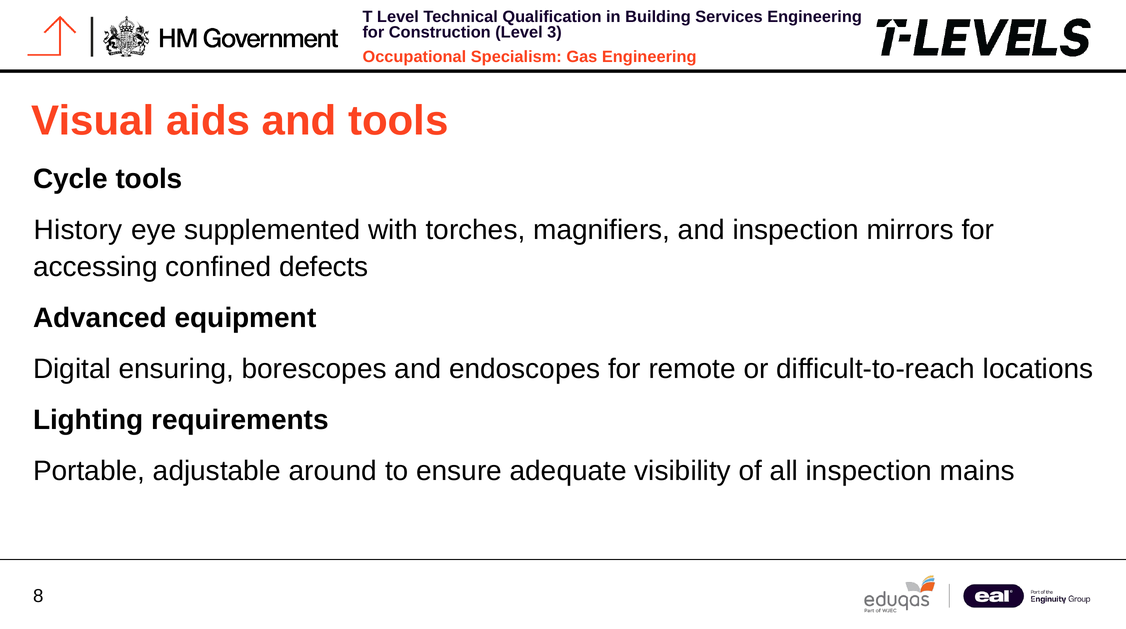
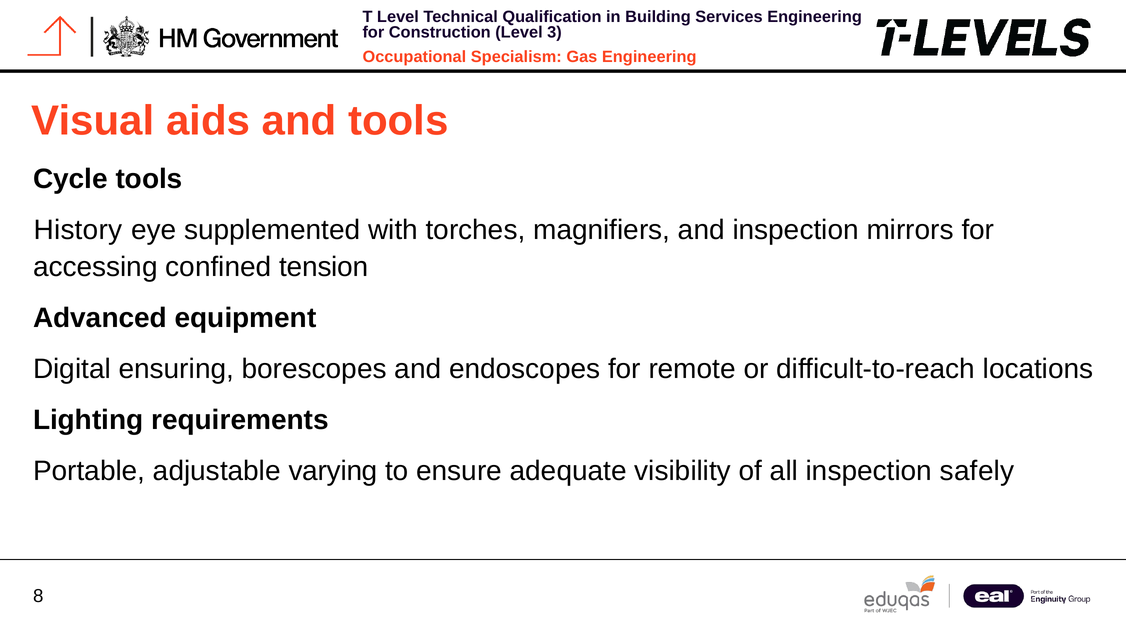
defects: defects -> tension
around: around -> varying
mains: mains -> safely
